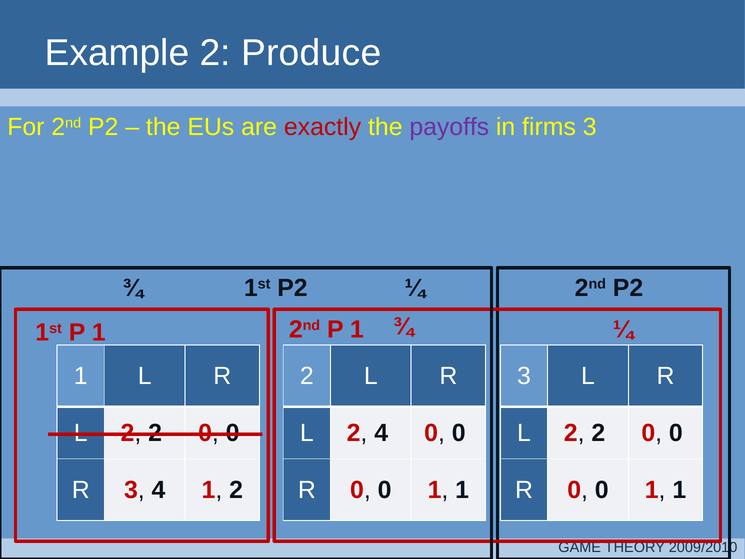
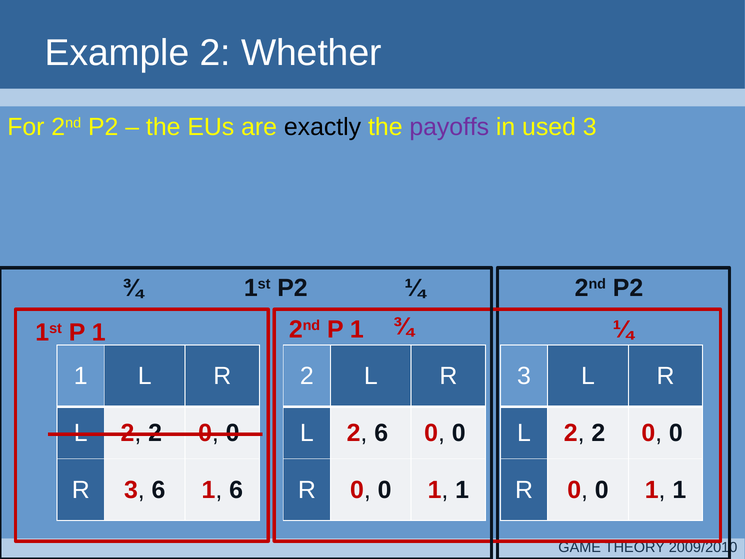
Produce: Produce -> Whether
exactly colour: red -> black
firms: firms -> used
2 4: 4 -> 6
3 4: 4 -> 6
2 at (236, 490): 2 -> 6
